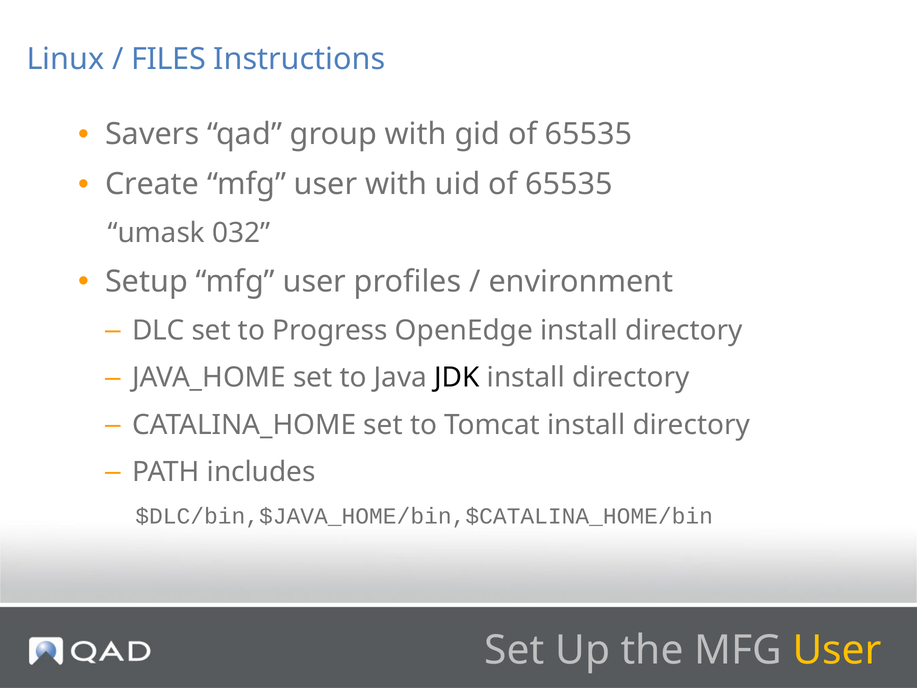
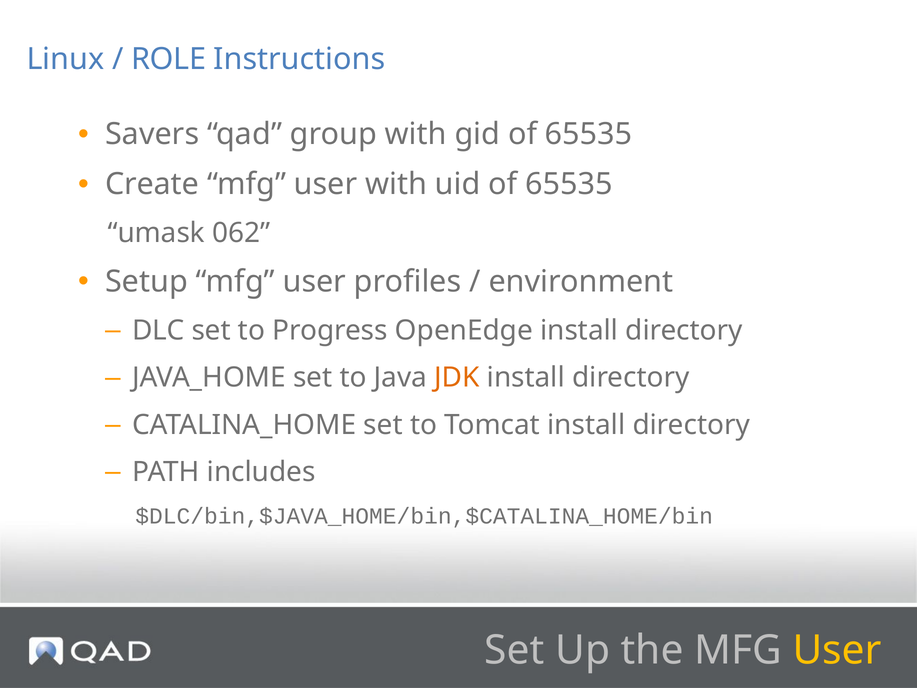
FILES: FILES -> ROLE
032: 032 -> 062
JDK colour: black -> orange
